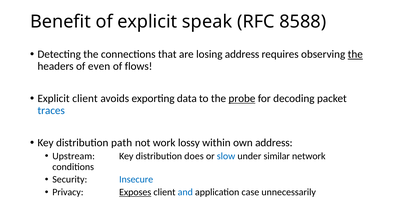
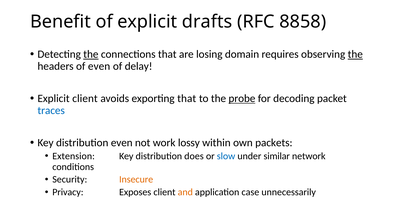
speak: speak -> drafts
8588: 8588 -> 8858
the at (91, 54) underline: none -> present
losing address: address -> domain
flows: flows -> delay
exporting data: data -> that
distribution path: path -> even
own address: address -> packets
Upstream: Upstream -> Extension
Insecure colour: blue -> orange
Exposes underline: present -> none
and colour: blue -> orange
